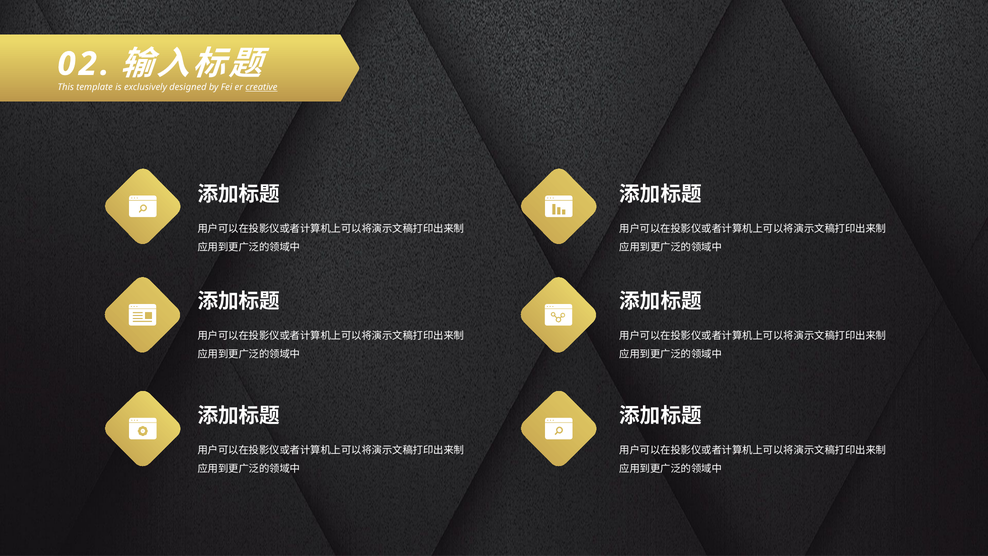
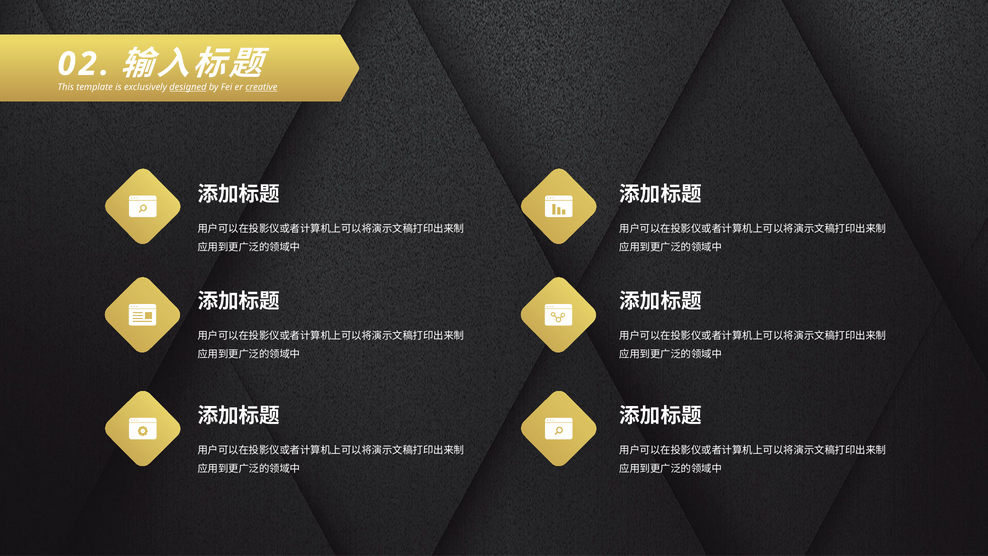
designed underline: none -> present
